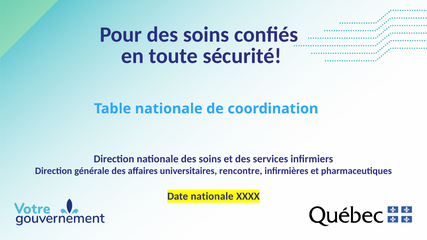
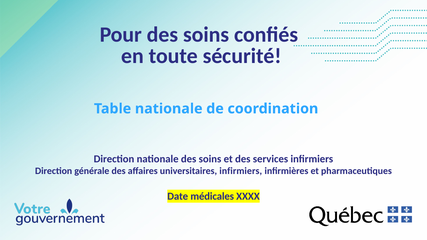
universitaires rencontre: rencontre -> infirmiers
Date nationale: nationale -> médicales
